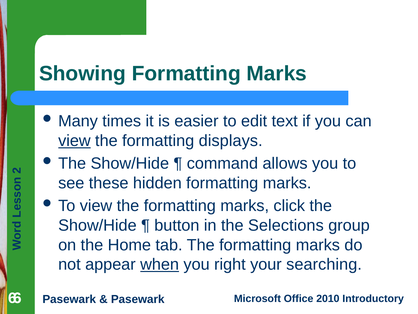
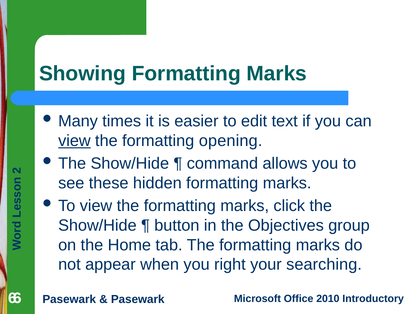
displays: displays -> opening
Selections: Selections -> Objectives
when underline: present -> none
